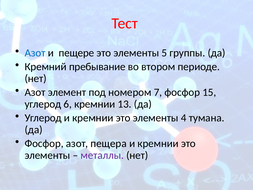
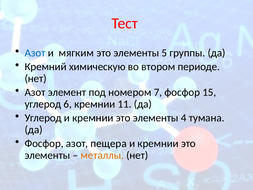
пещере: пещере -> мягким
пребывание: пребывание -> химическую
13: 13 -> 11
металлы colour: purple -> orange
